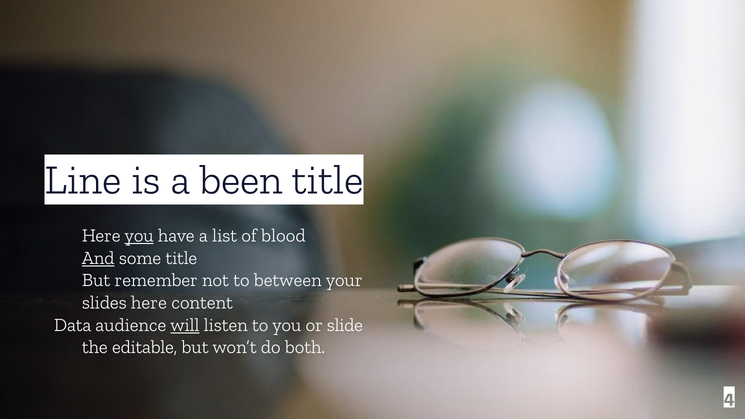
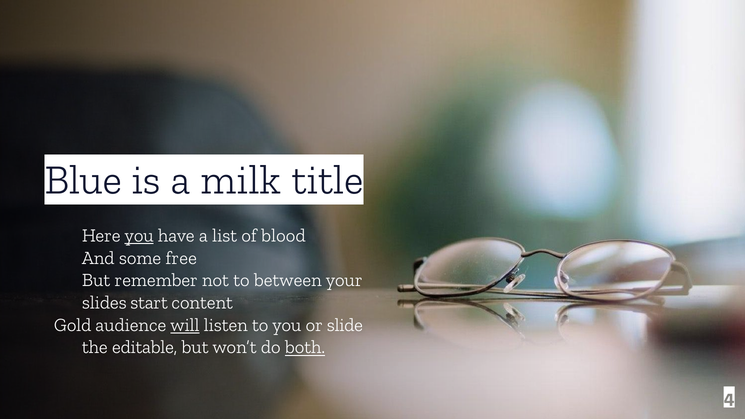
Line: Line -> Blue
been: been -> milk
And underline: present -> none
some title: title -> free
slides here: here -> start
Data: Data -> Gold
both underline: none -> present
